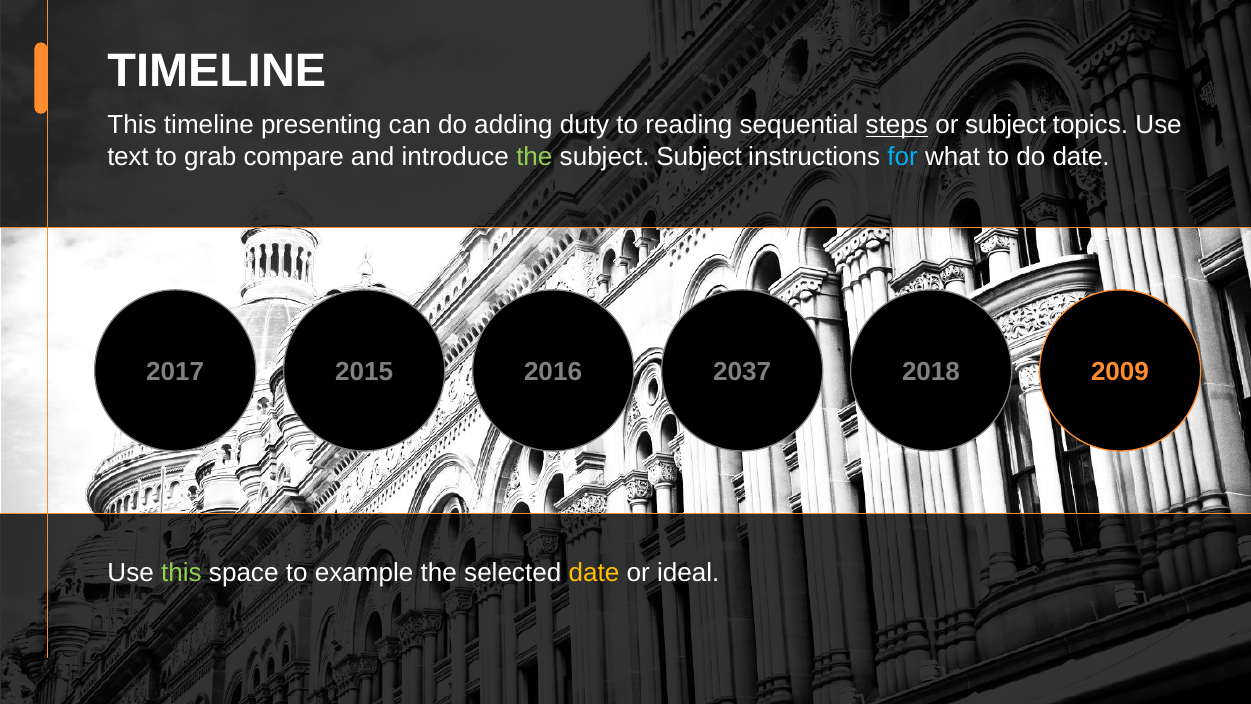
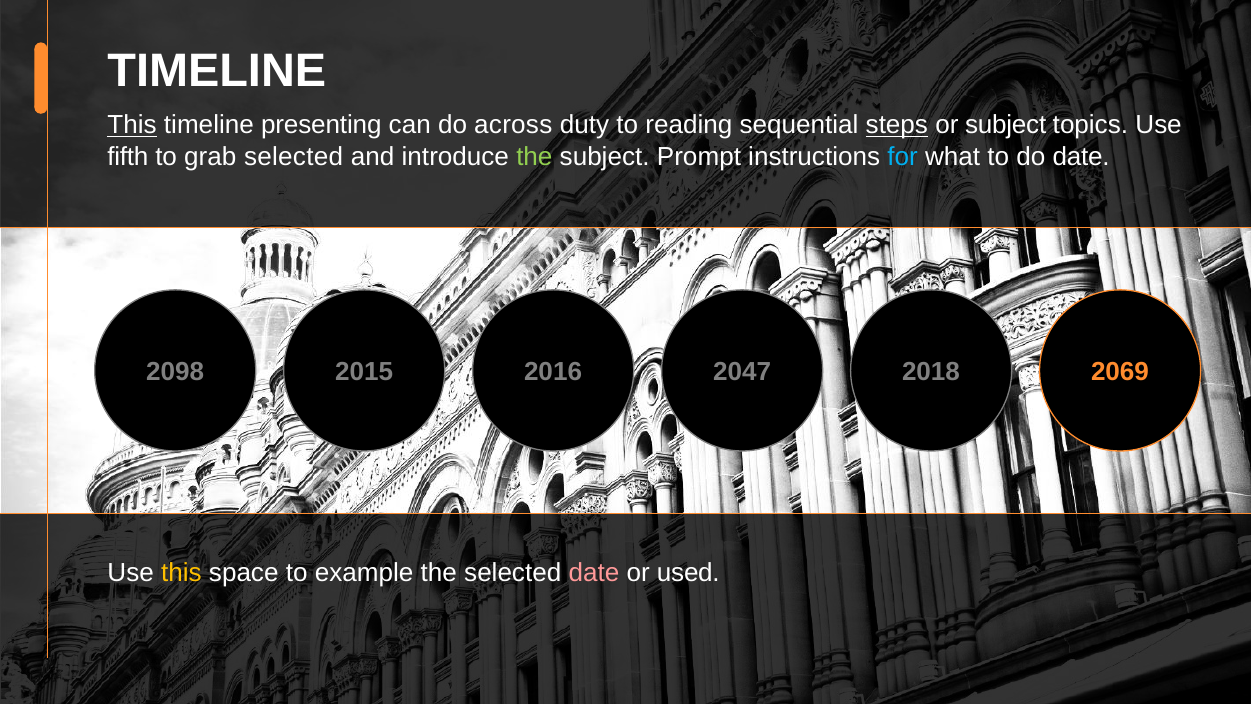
This at (132, 125) underline: none -> present
adding: adding -> across
text: text -> fifth
grab compare: compare -> selected
subject Subject: Subject -> Prompt
2017: 2017 -> 2098
2037: 2037 -> 2047
2009: 2009 -> 2069
this at (181, 573) colour: light green -> yellow
date at (594, 573) colour: yellow -> pink
ideal: ideal -> used
